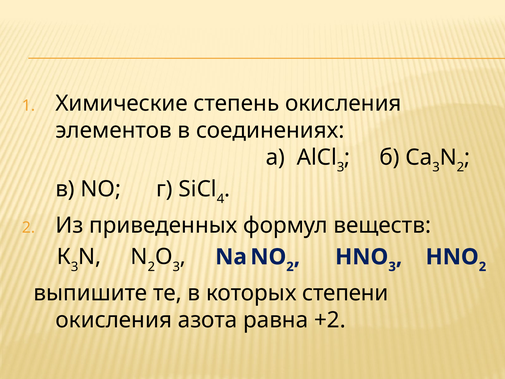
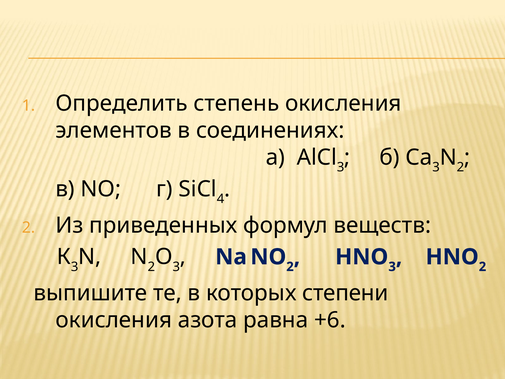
Химические: Химические -> Определить
+2: +2 -> +6
